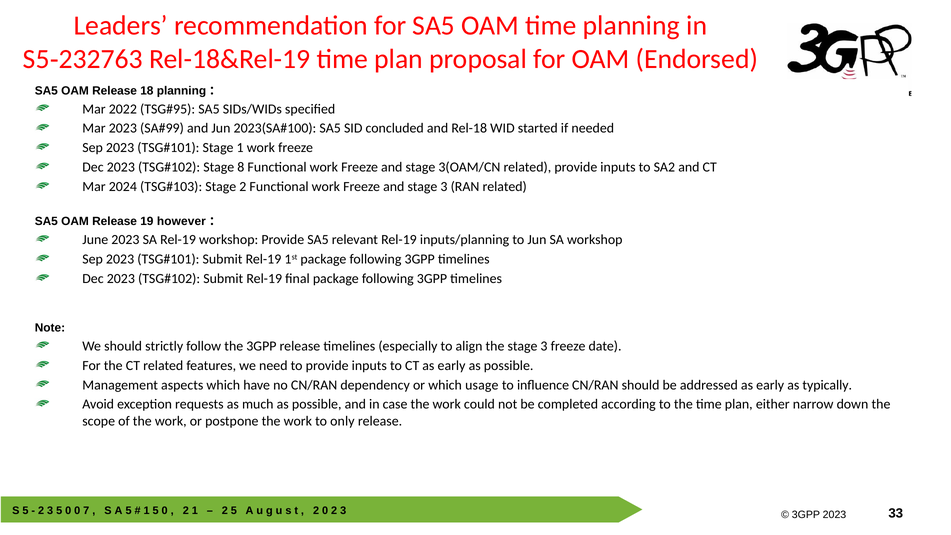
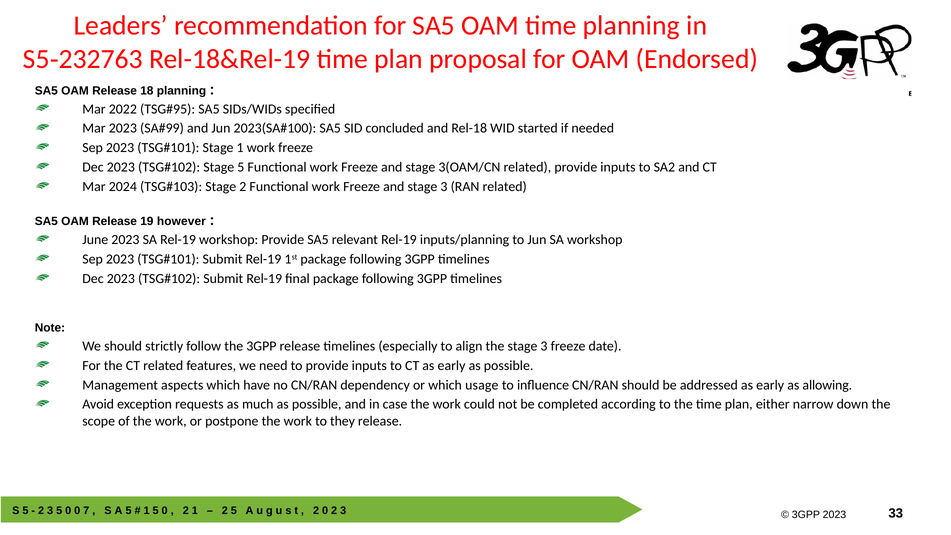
Stage 8: 8 -> 5
typically: typically -> allowing
only: only -> they
